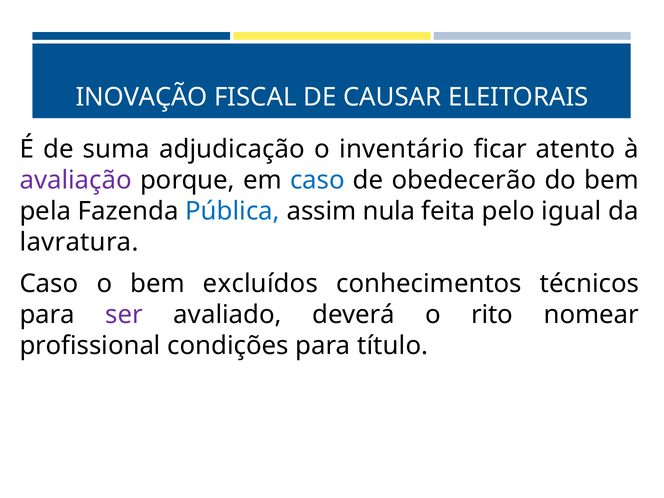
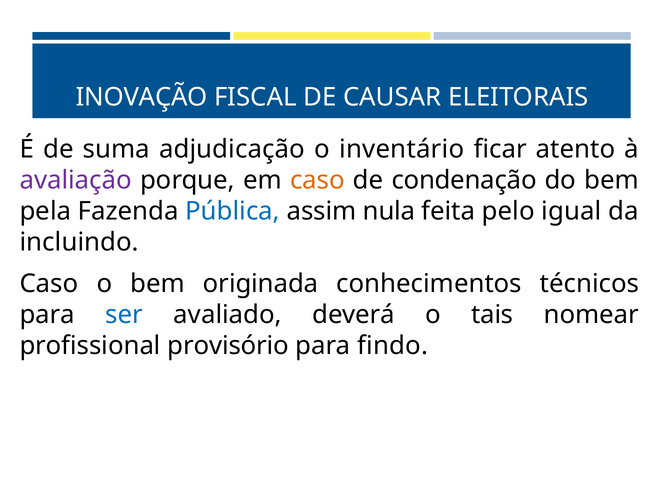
caso at (317, 180) colour: blue -> orange
obedecerão: obedecerão -> condenação
lavratura: lavratura -> incluindo
excluídos: excluídos -> originada
ser colour: purple -> blue
rito: rito -> tais
condições: condições -> provisório
título: título -> findo
